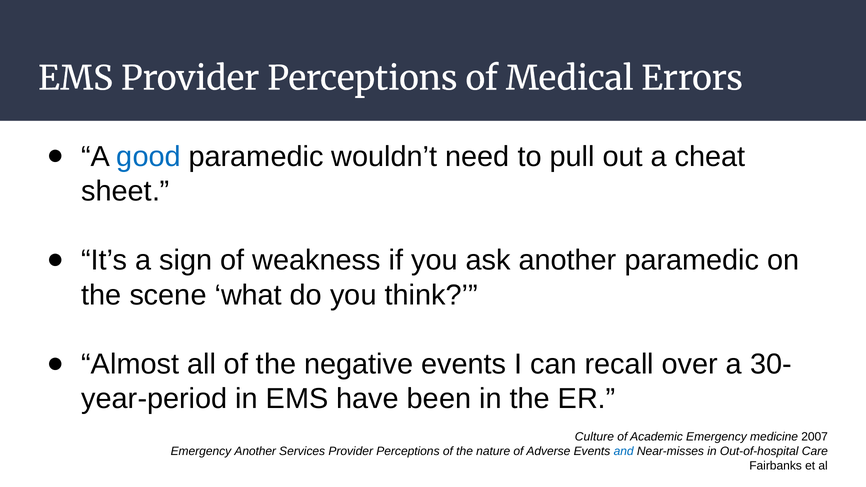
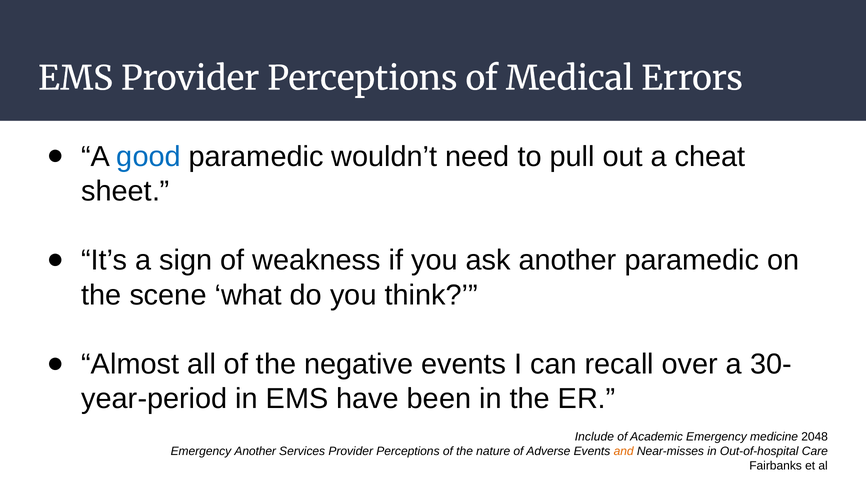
Culture: Culture -> Include
2007: 2007 -> 2048
and colour: blue -> orange
